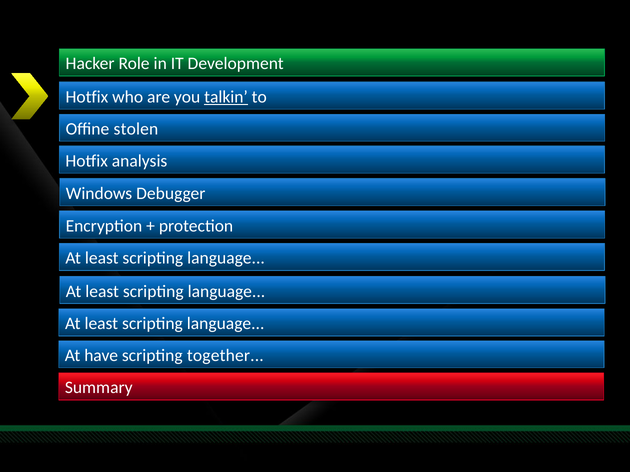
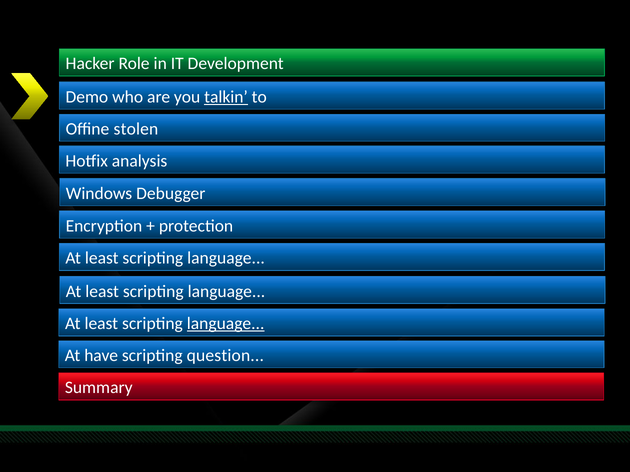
Hotfix at (87, 97): Hotfix -> Demo
language at (226, 324) underline: none -> present
together: together -> question
